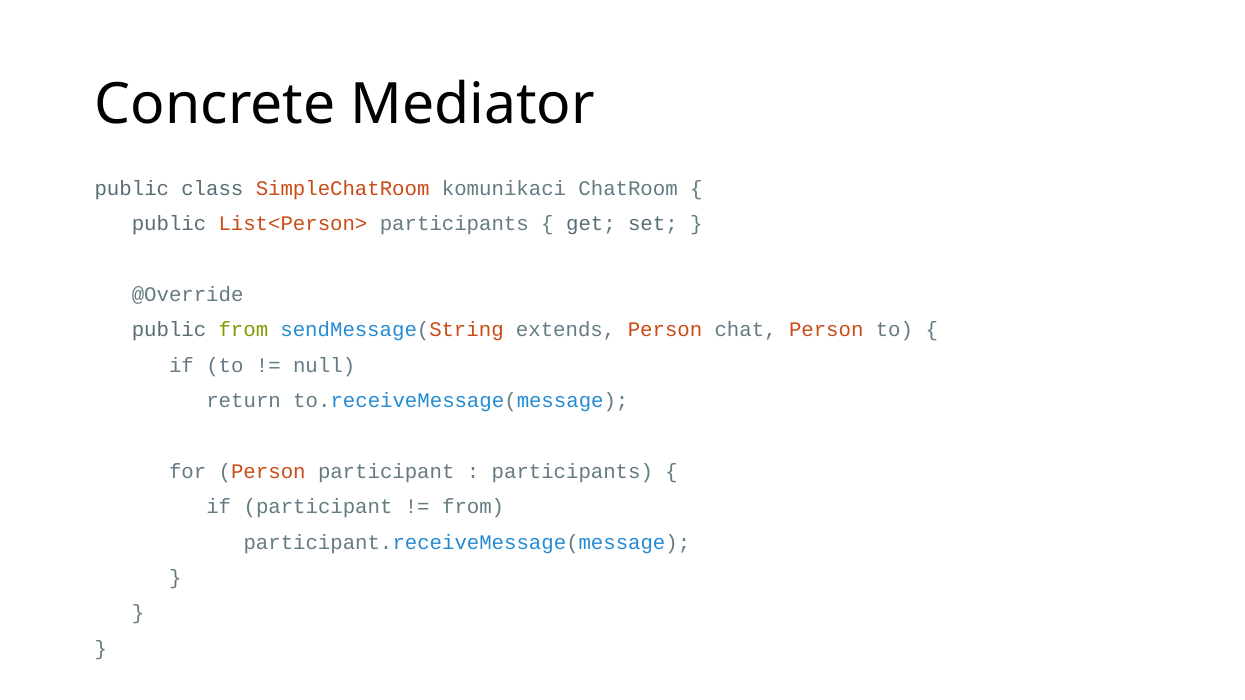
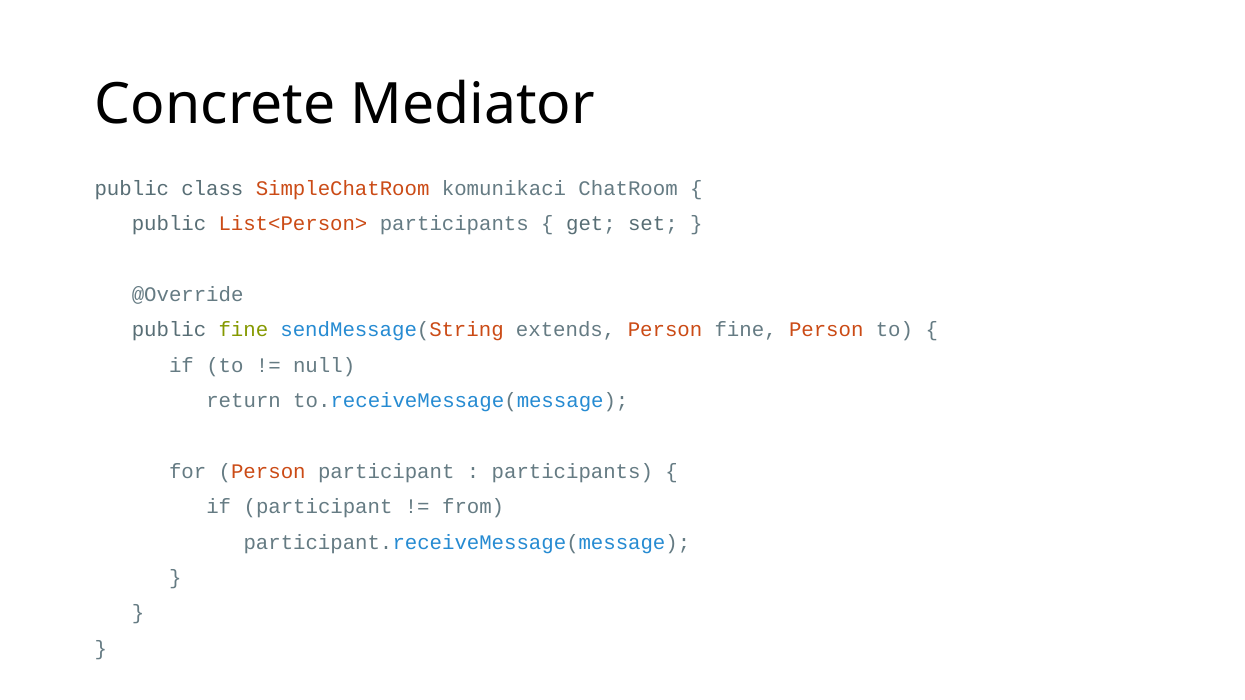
public from: from -> fine
Person chat: chat -> fine
